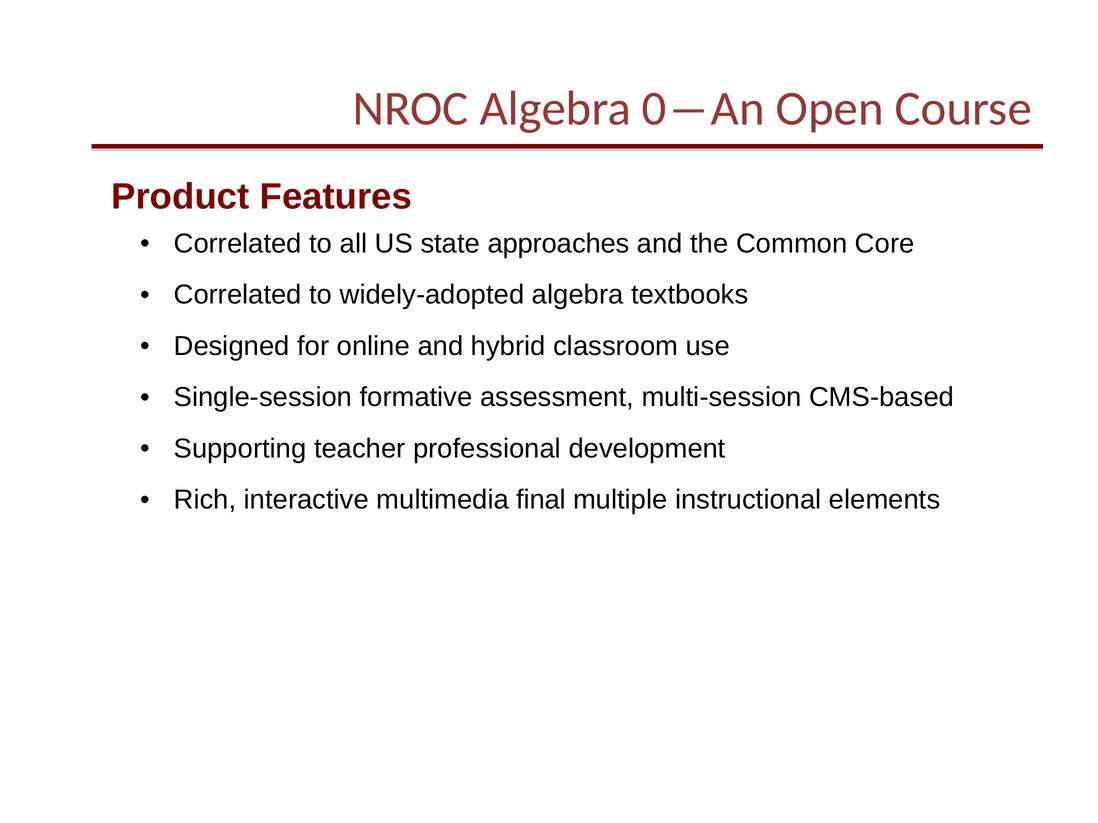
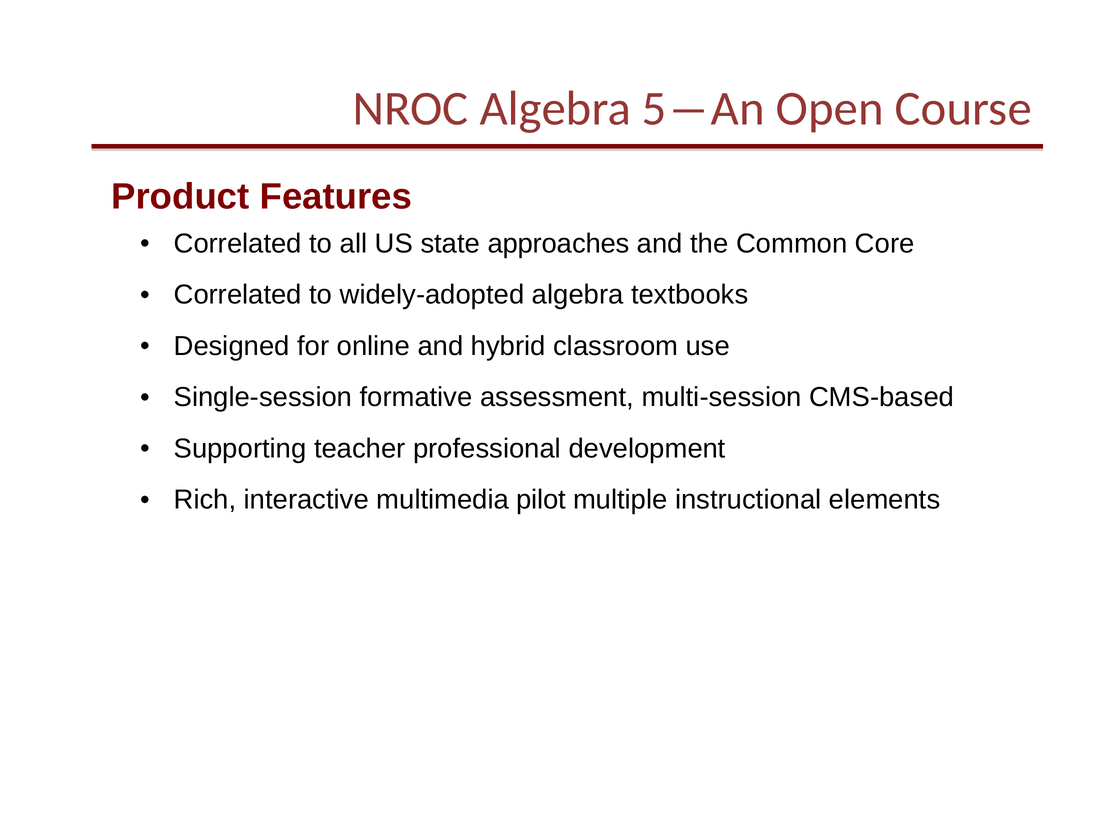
0―An: 0―An -> 5―An
final: final -> pilot
